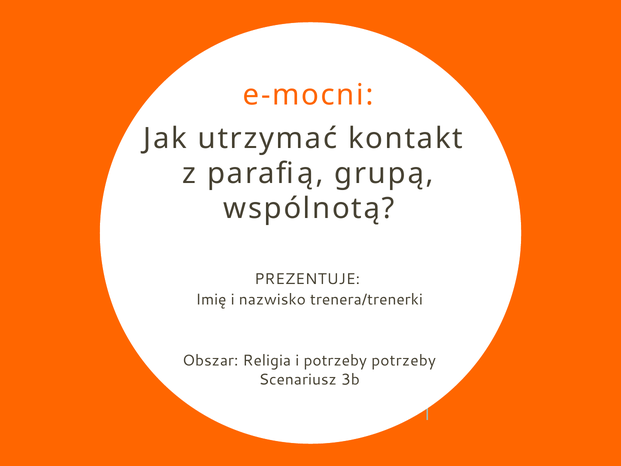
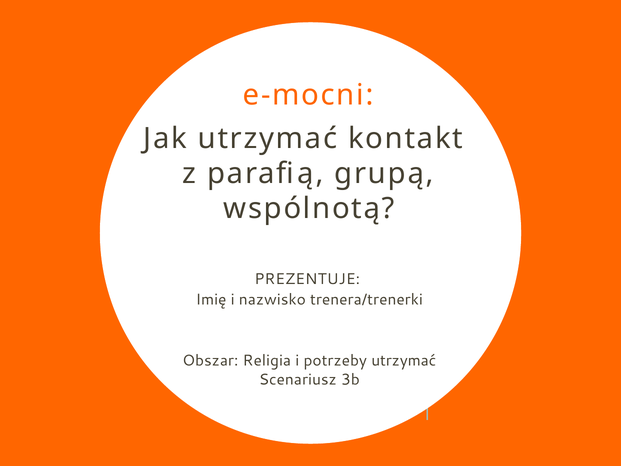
potrzeby potrzeby: potrzeby -> utrzymać
